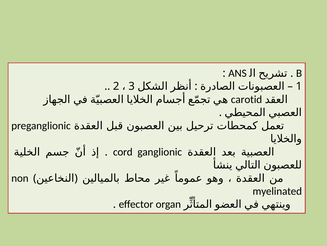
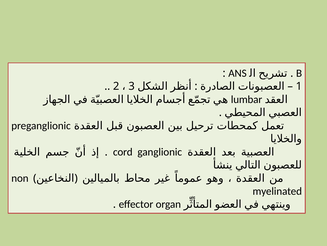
carotid: carotid -> lumbar
